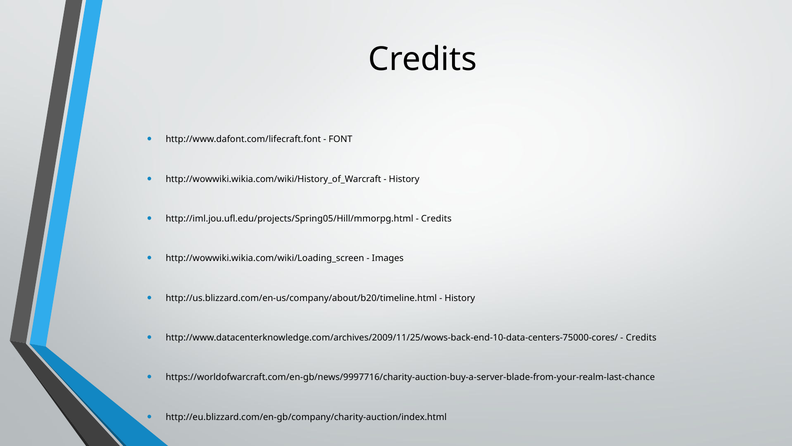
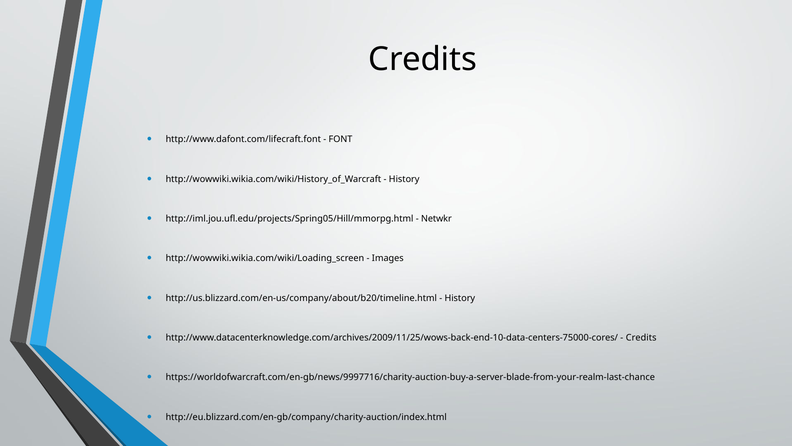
Credits at (436, 219): Credits -> Netwkr
